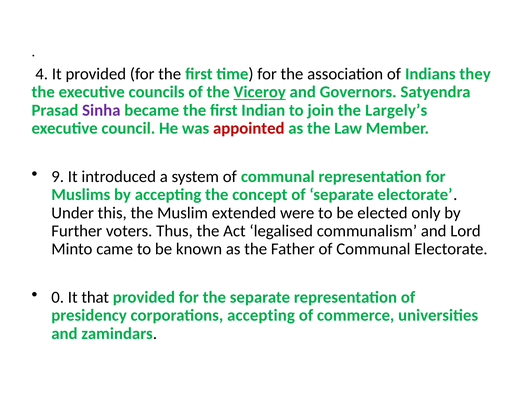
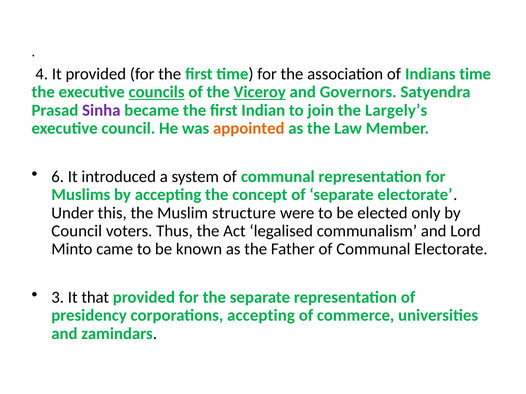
Indians they: they -> time
councils underline: none -> present
appointed colour: red -> orange
9: 9 -> 6
extended: extended -> structure
Further at (77, 231): Further -> Council
0: 0 -> 3
